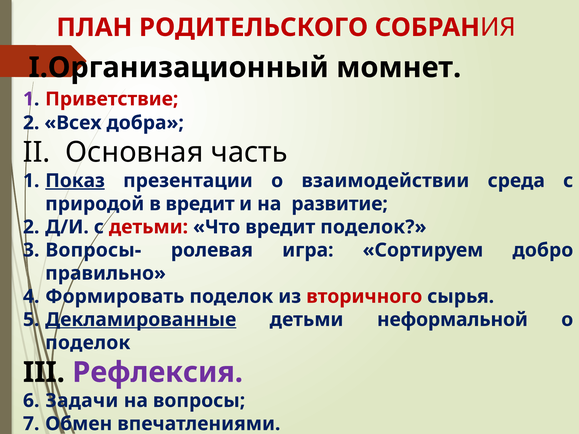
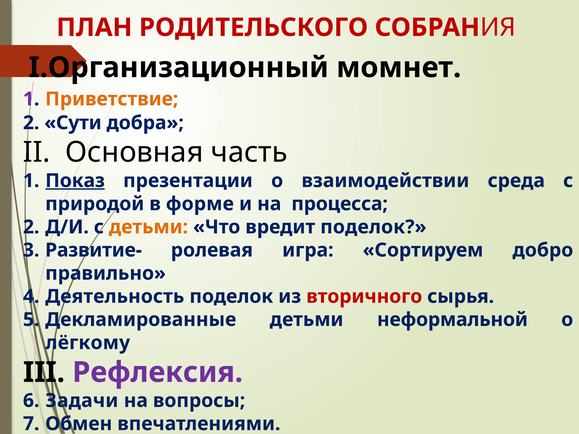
Приветствие colour: red -> orange
Всех: Всех -> Сути
в вредит: вредит -> форме
развитие: развитие -> процесса
детьми at (148, 227) colour: red -> orange
Вопросы-: Вопросы- -> Развитие-
Формировать: Формировать -> Деятельность
Декламированные underline: present -> none
поделок at (88, 343): поделок -> лёгкому
